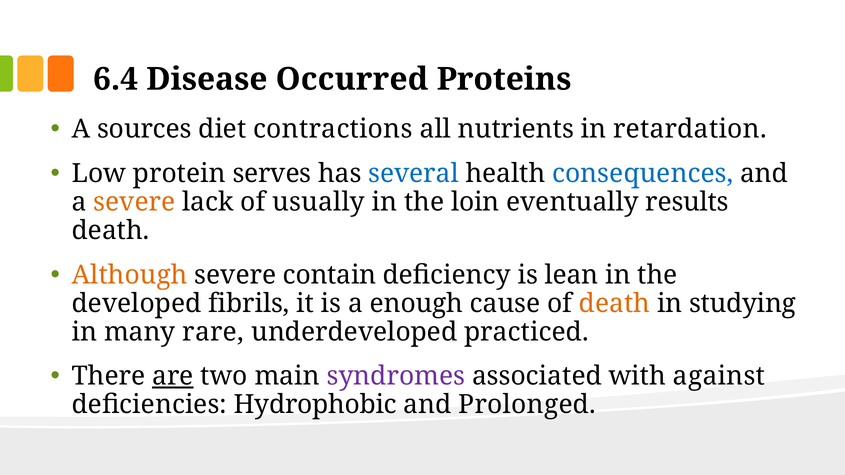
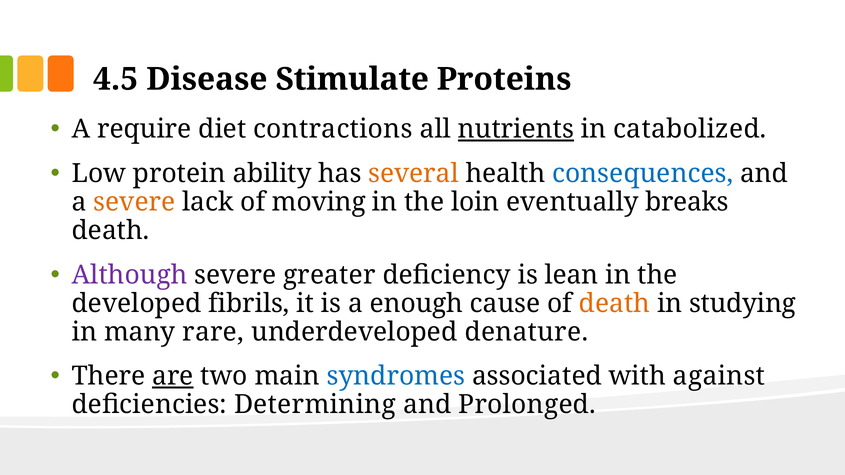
6.4: 6.4 -> 4.5
Occurred: Occurred -> Stimulate
sources: sources -> require
nutrients underline: none -> present
retardation: retardation -> catabolized
serves: serves -> ability
several colour: blue -> orange
usually: usually -> moving
results: results -> breaks
Although colour: orange -> purple
contain: contain -> greater
practiced: practiced -> denature
syndromes colour: purple -> blue
Hydrophobic: Hydrophobic -> Determining
